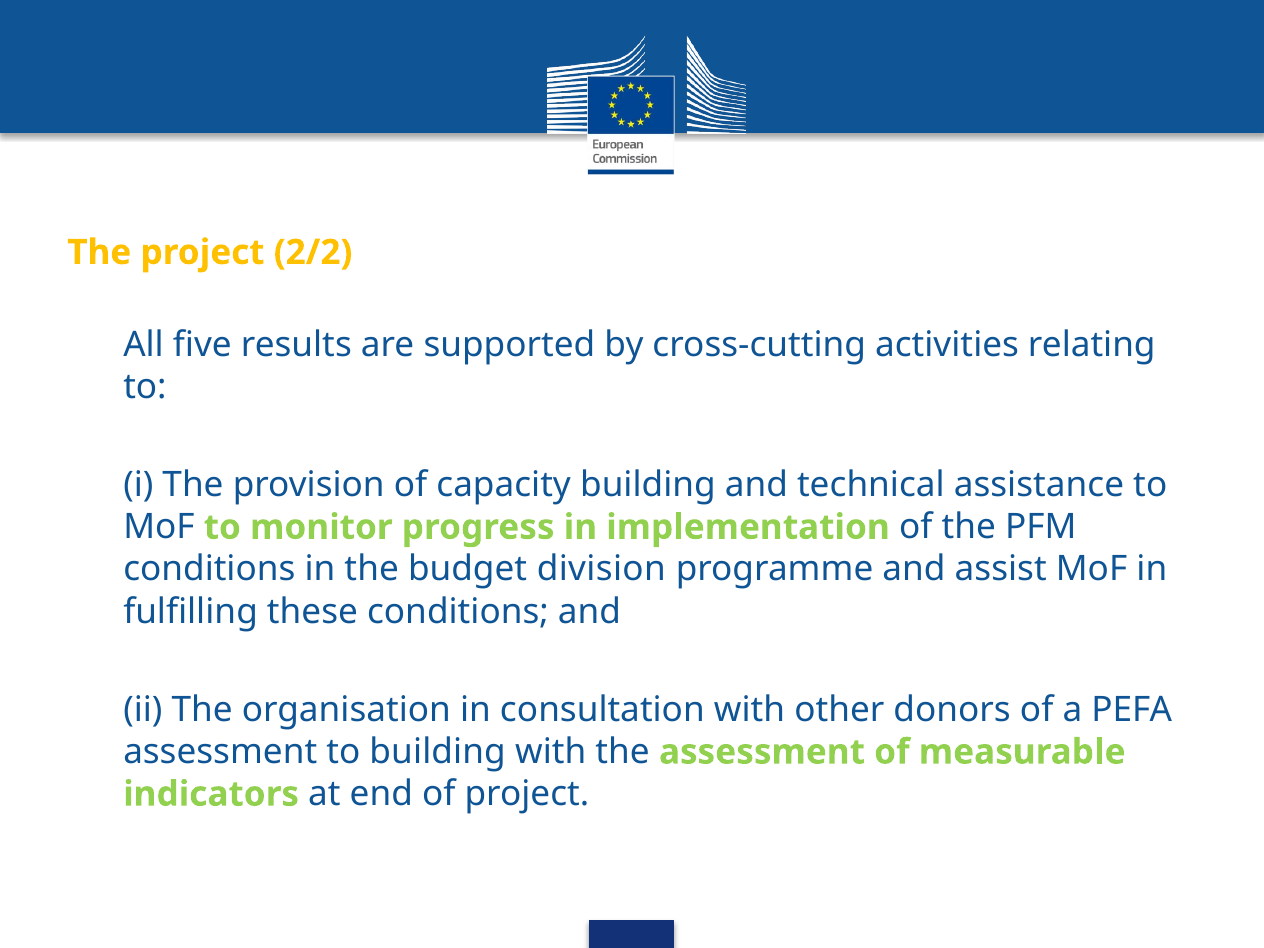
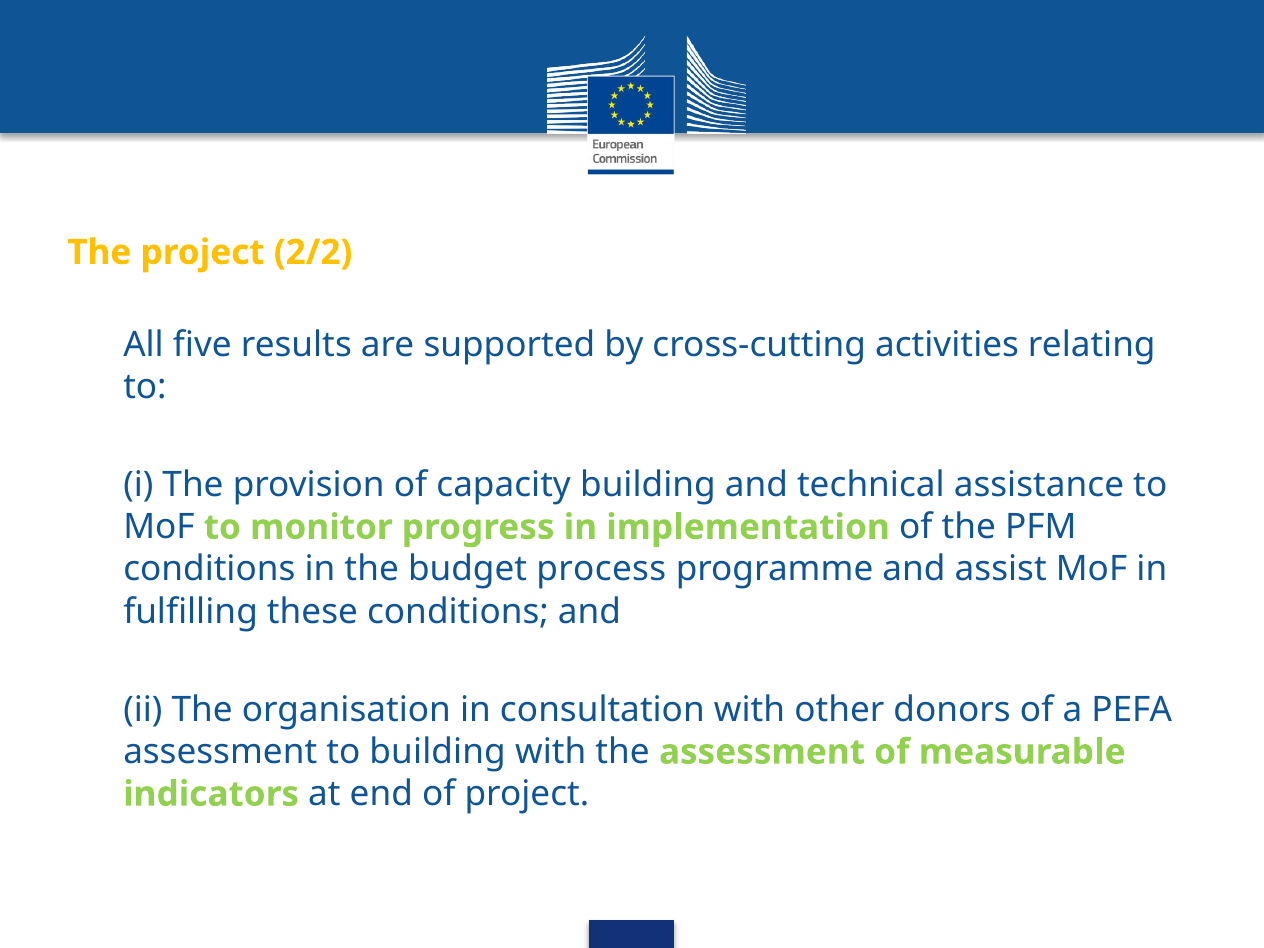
division: division -> process
